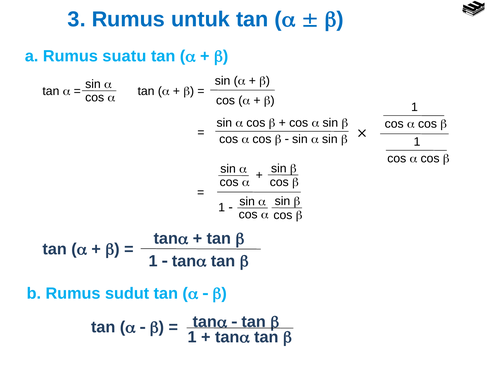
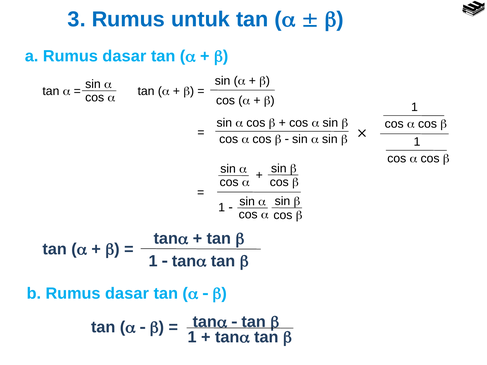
a Rumus suatu: suatu -> dasar
b Rumus sudut: sudut -> dasar
